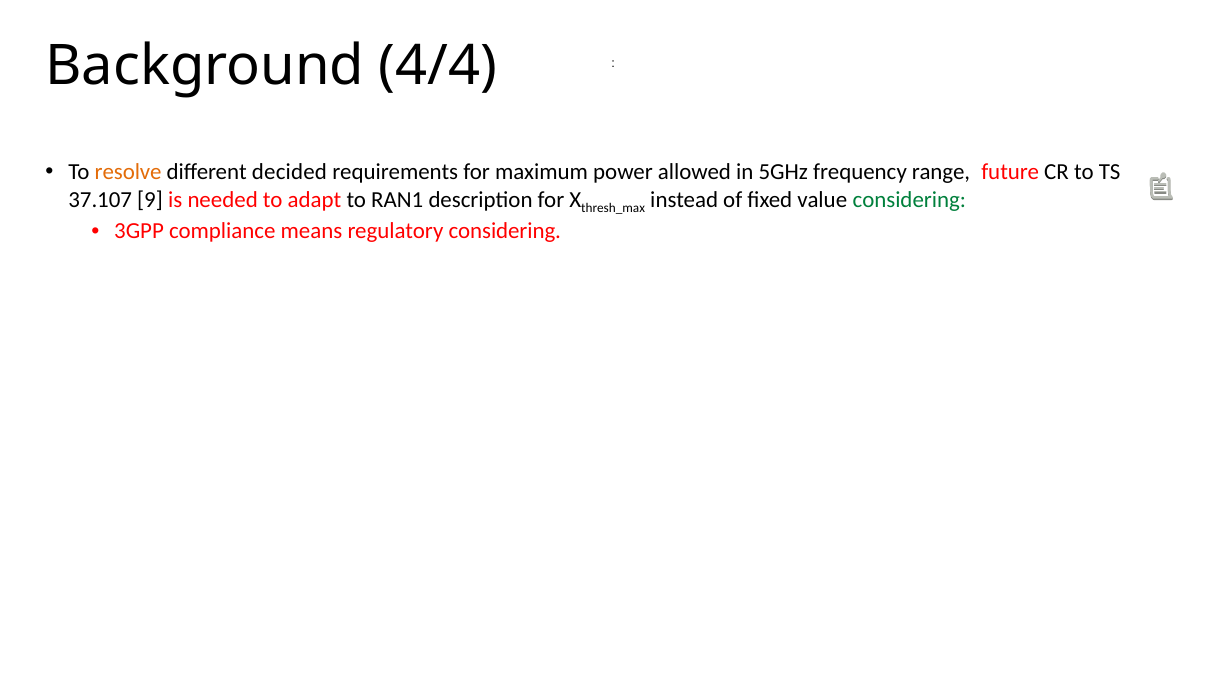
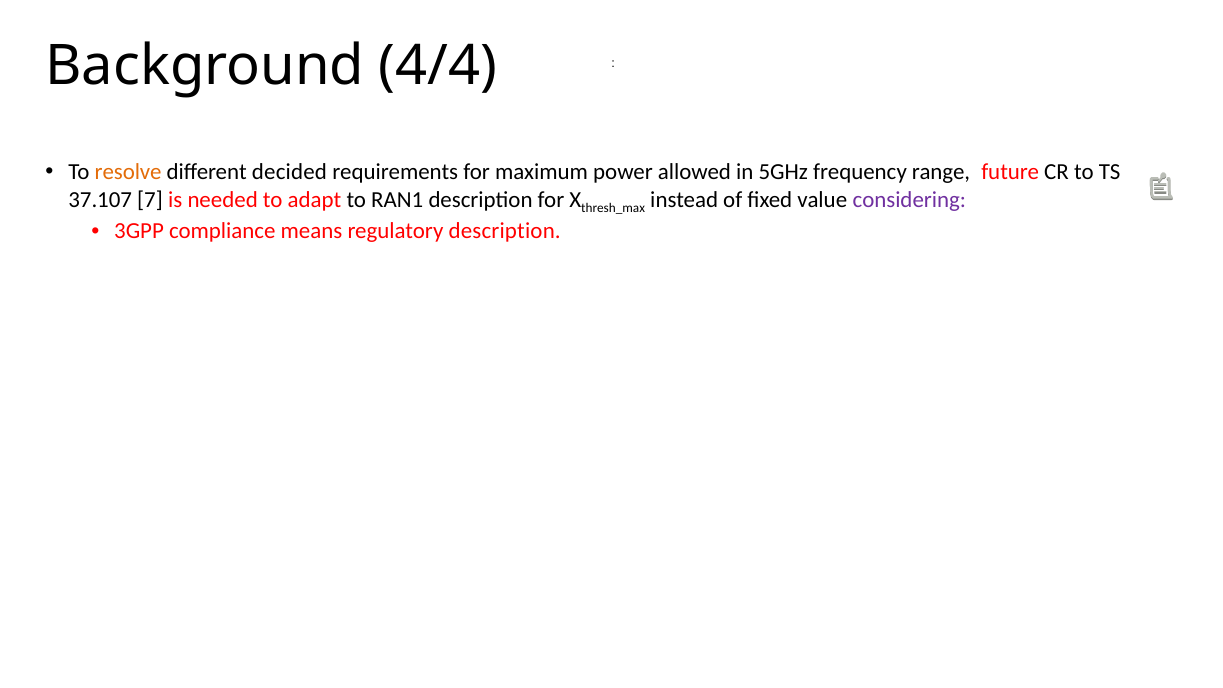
9: 9 -> 7
considering at (909, 199) colour: green -> purple
regulatory considering: considering -> description
